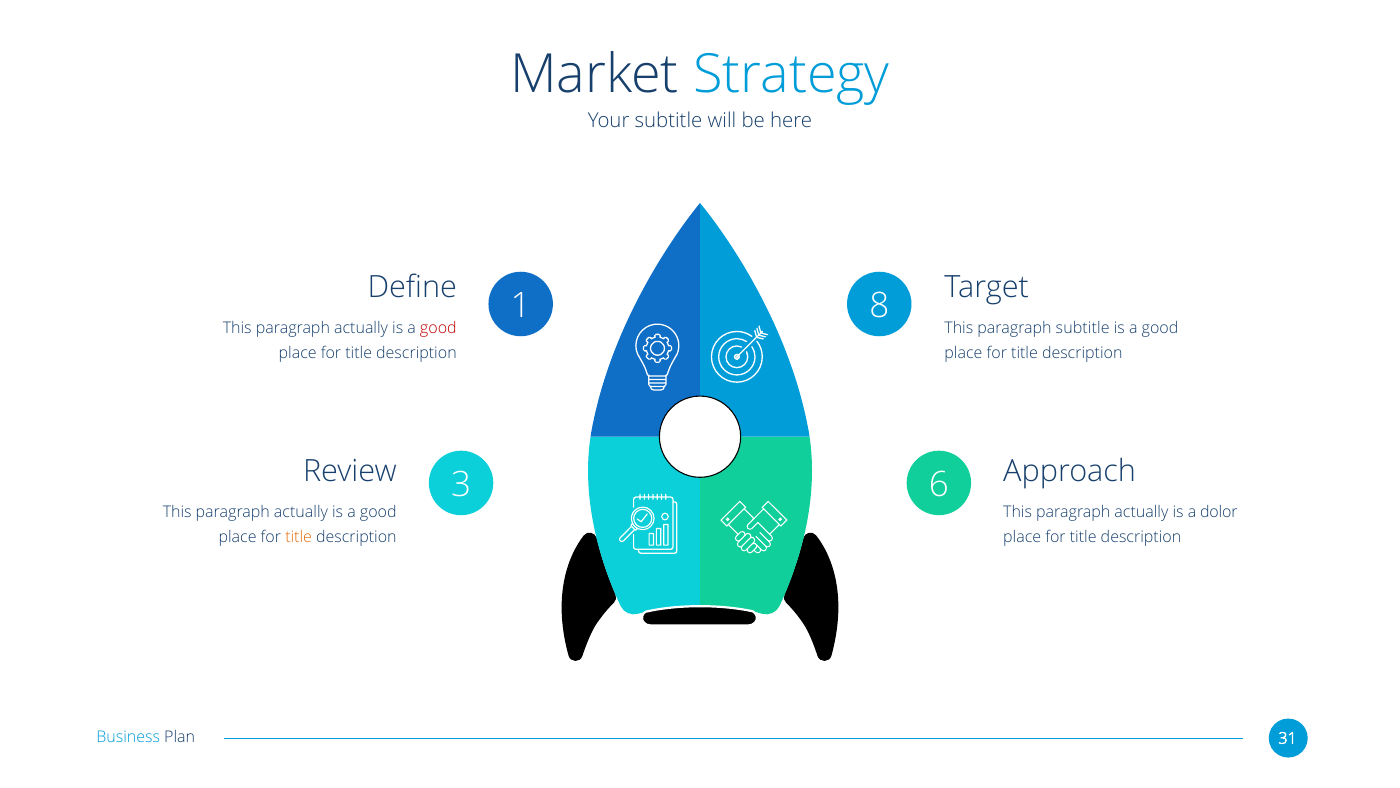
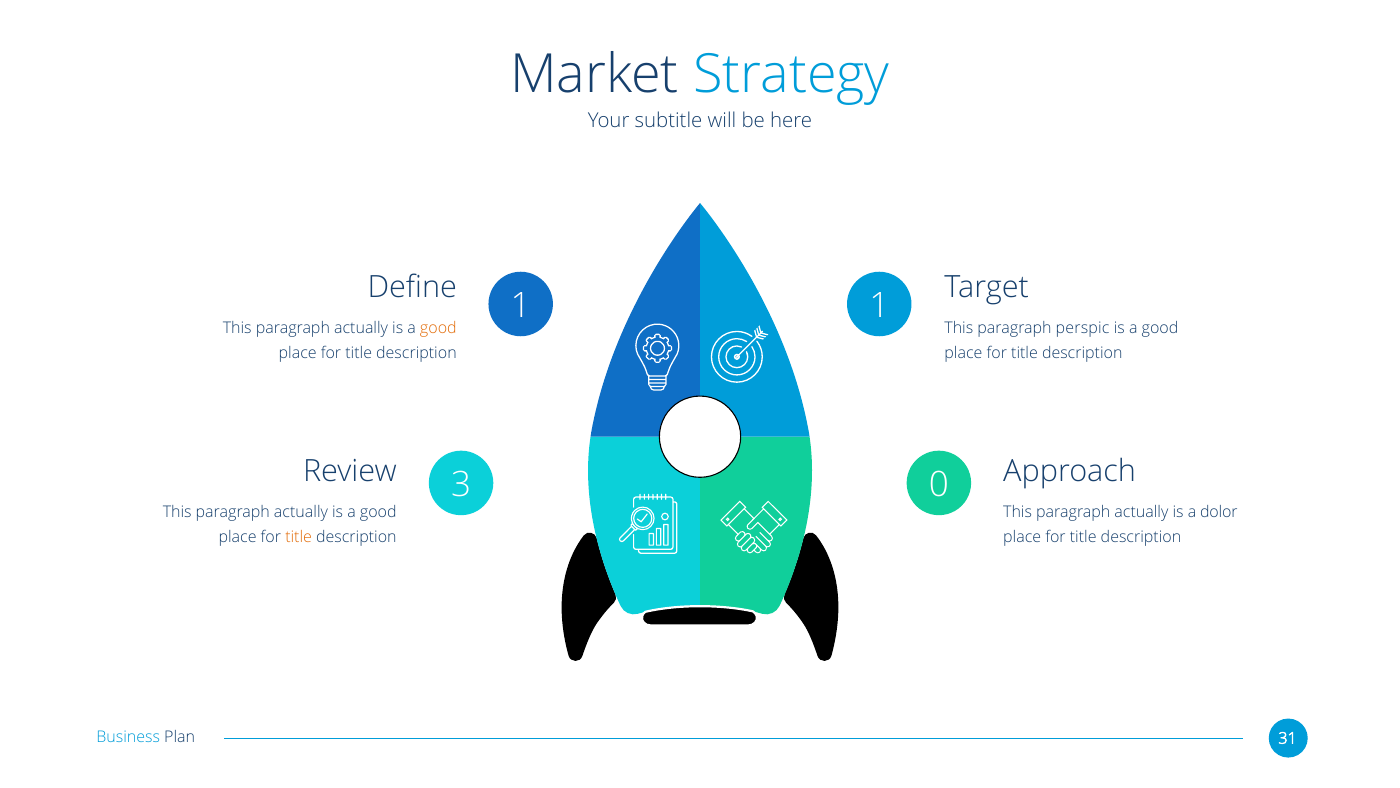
1 8: 8 -> 1
good at (438, 328) colour: red -> orange
paragraph subtitle: subtitle -> perspic
6: 6 -> 0
